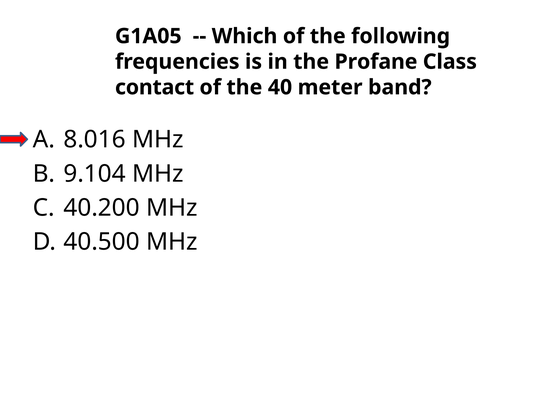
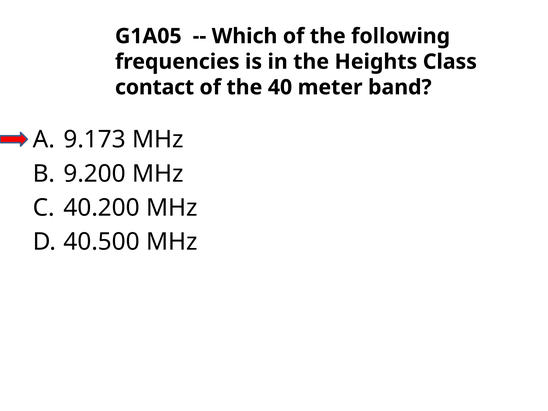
Profane: Profane -> Heights
8.016: 8.016 -> 9.173
9.104: 9.104 -> 9.200
